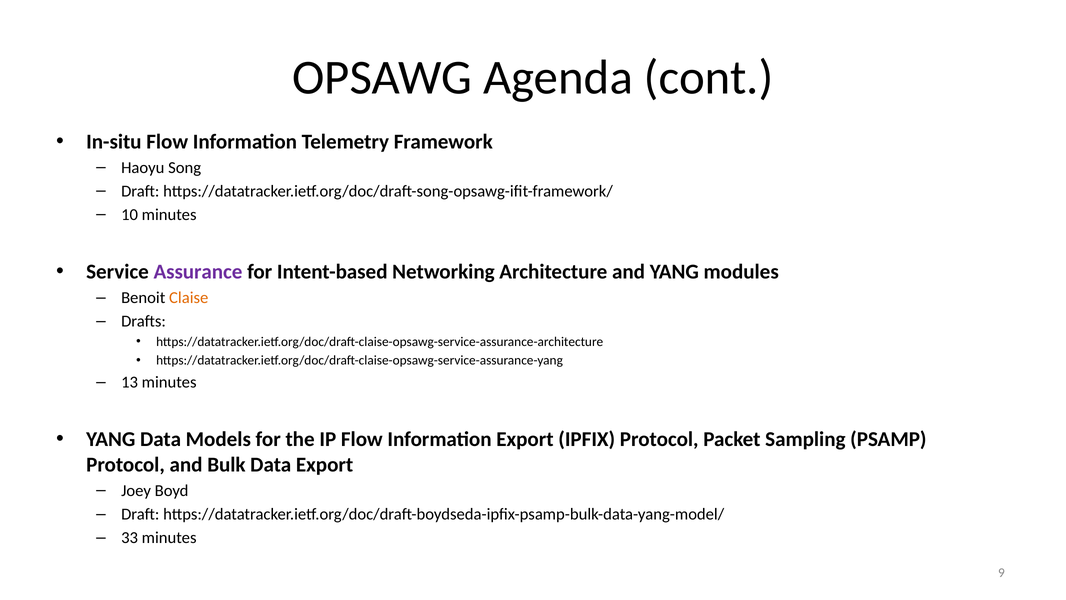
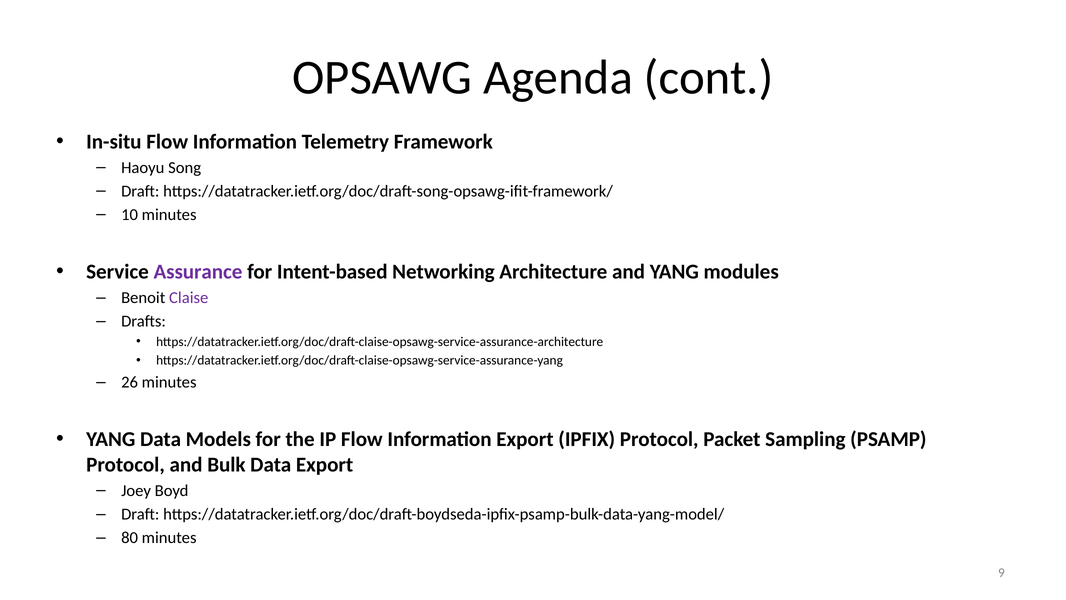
Claise colour: orange -> purple
13: 13 -> 26
33: 33 -> 80
